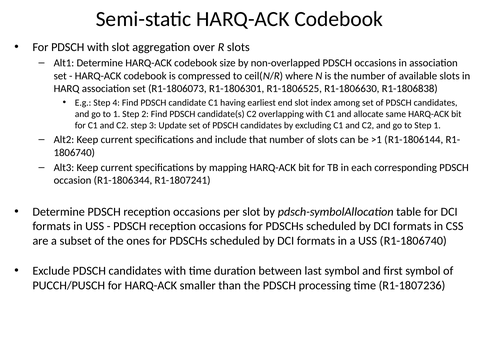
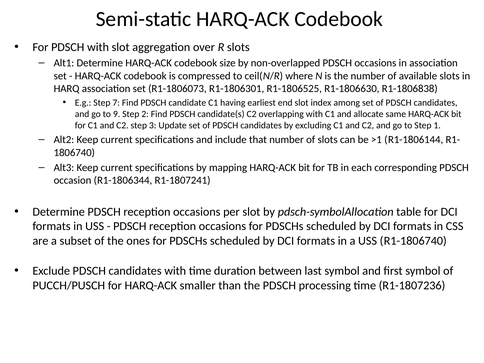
4: 4 -> 7
to 1: 1 -> 9
